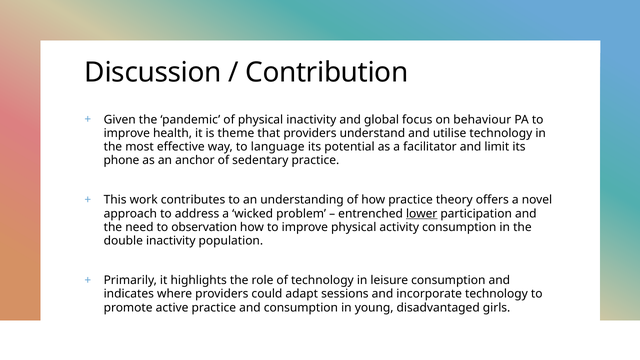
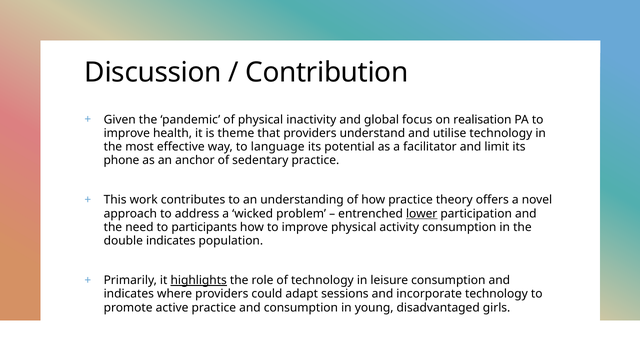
behaviour: behaviour -> realisation
observation: observation -> participants
double inactivity: inactivity -> indicates
highlights underline: none -> present
